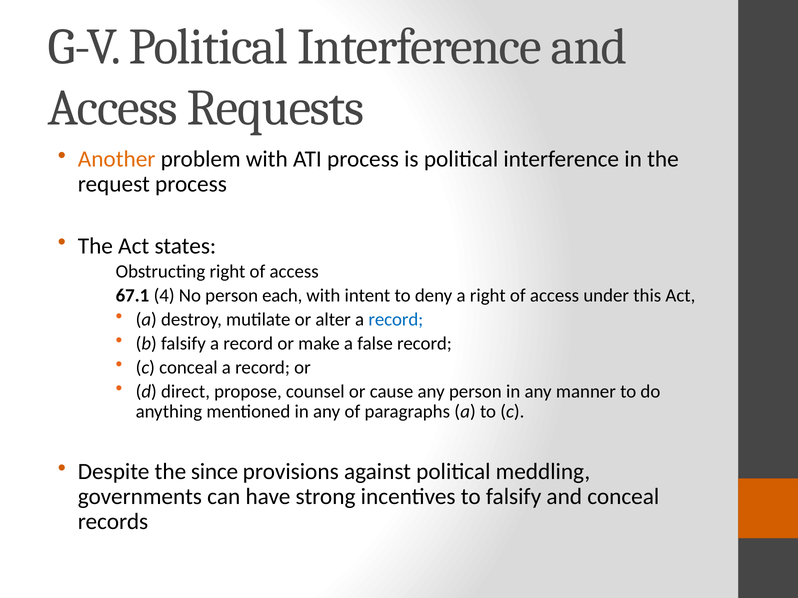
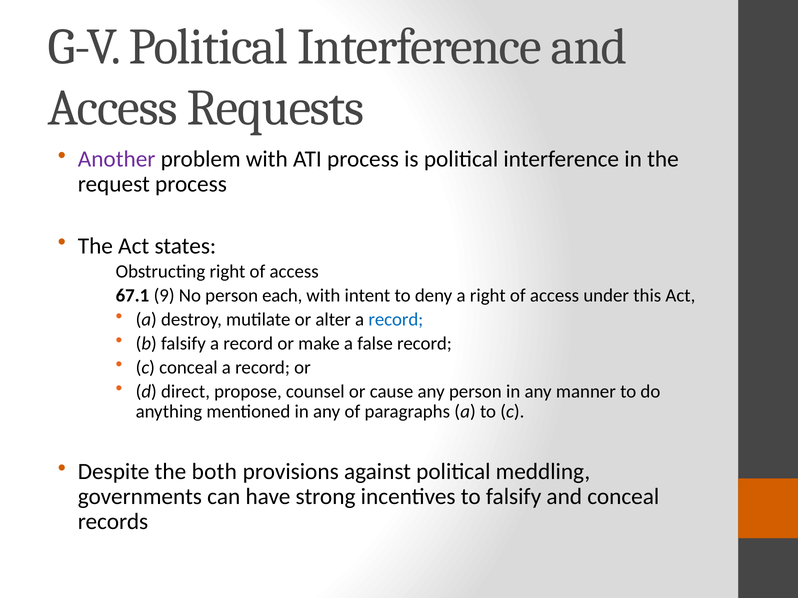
Another colour: orange -> purple
4: 4 -> 9
since: since -> both
